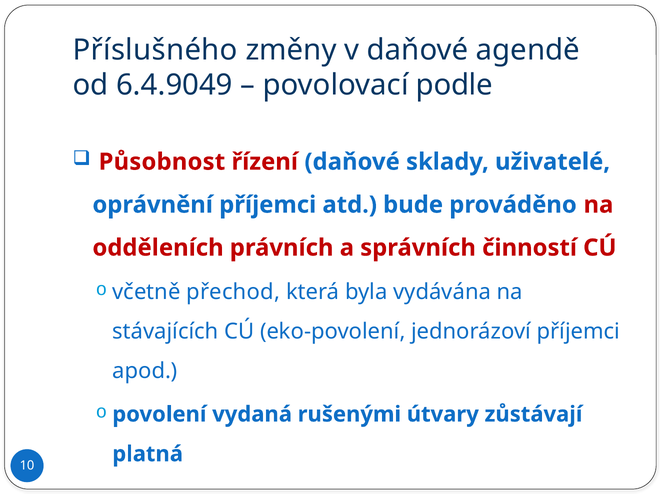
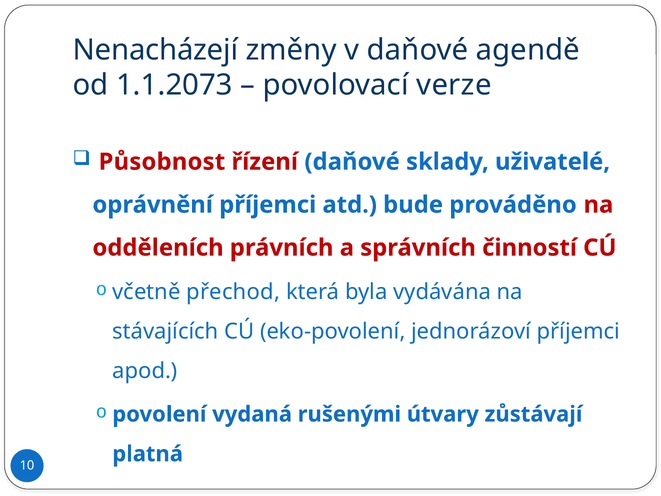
Příslušného: Příslušného -> Nenacházejí
6.4.9049: 6.4.9049 -> 1.1.2073
podle: podle -> verze
